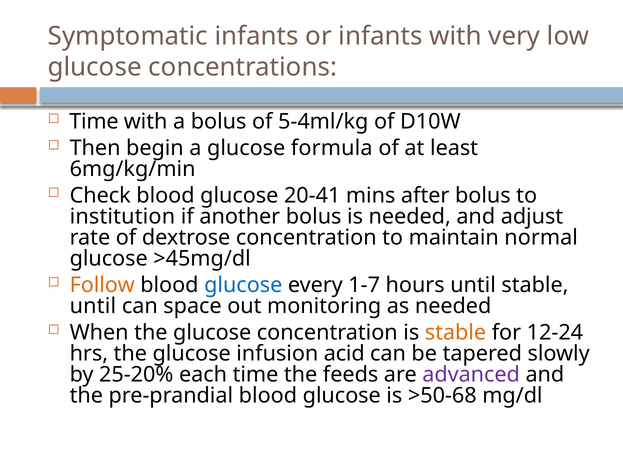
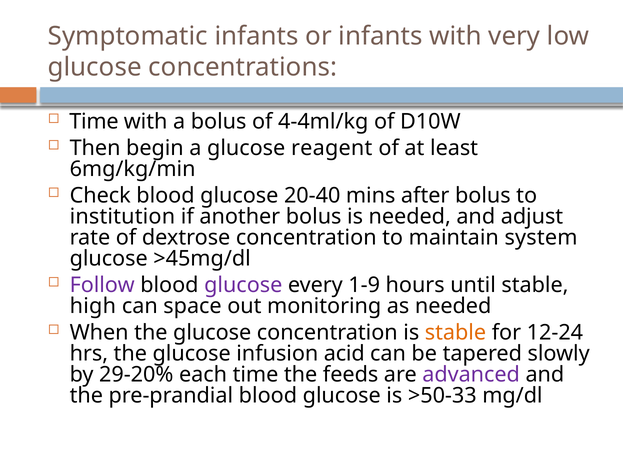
5-4ml/kg: 5-4ml/kg -> 4-4ml/kg
formula: formula -> reagent
20-41: 20-41 -> 20-40
normal: normal -> system
Follow colour: orange -> purple
glucose at (243, 285) colour: blue -> purple
1-7: 1-7 -> 1-9
until at (93, 306): until -> high
25-20%: 25-20% -> 29-20%
>50-68: >50-68 -> >50-33
